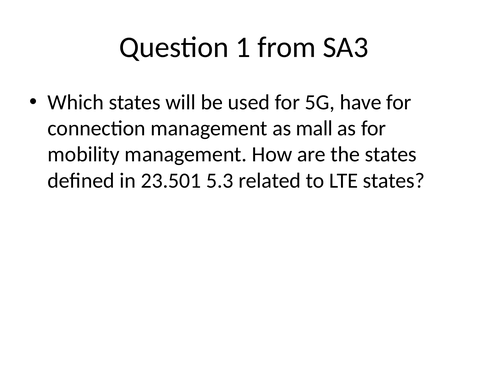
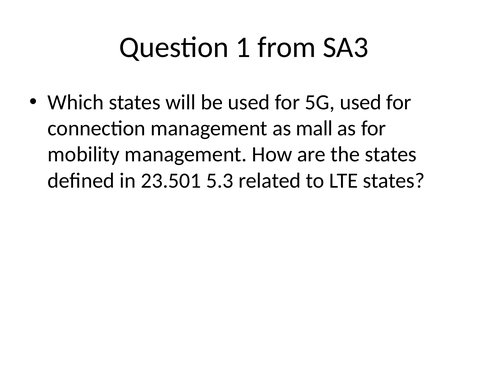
5G have: have -> used
